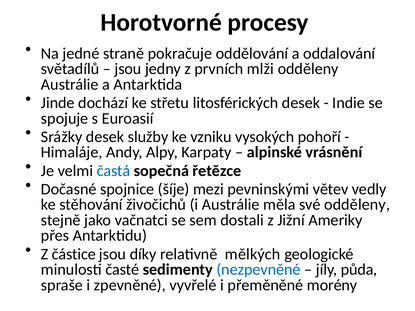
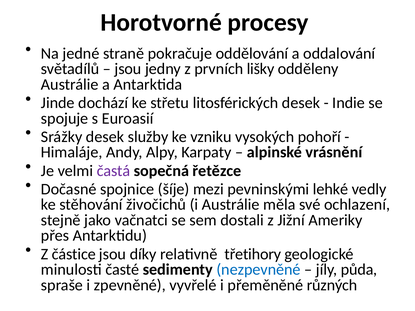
mlži: mlži -> lišky
častá colour: blue -> purple
větev: větev -> lehké
své odděleny: odděleny -> ochlazení
mělkých: mělkých -> třetihory
morény: morény -> různých
